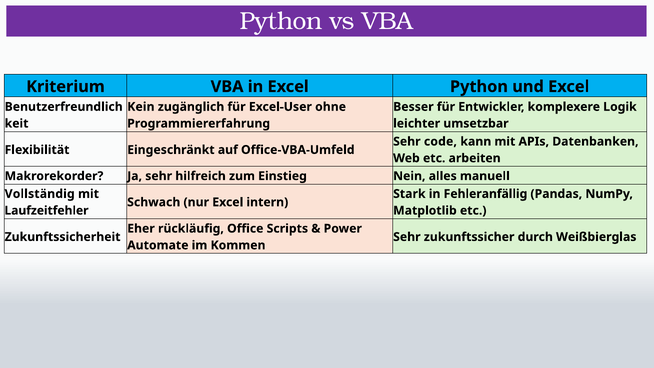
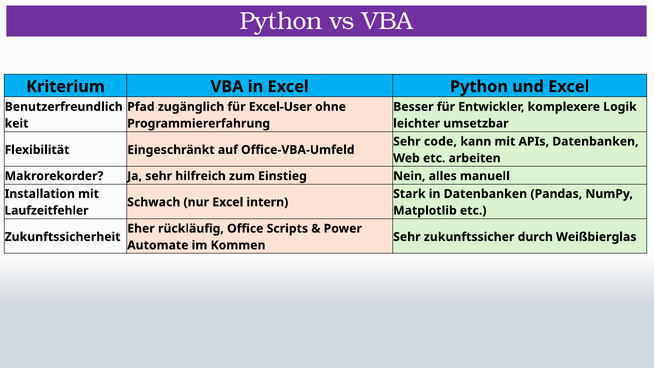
Kein: Kein -> Pfad
Vollständig: Vollständig -> Installation
in Fehleranfällig: Fehleranfällig -> Datenbanken
